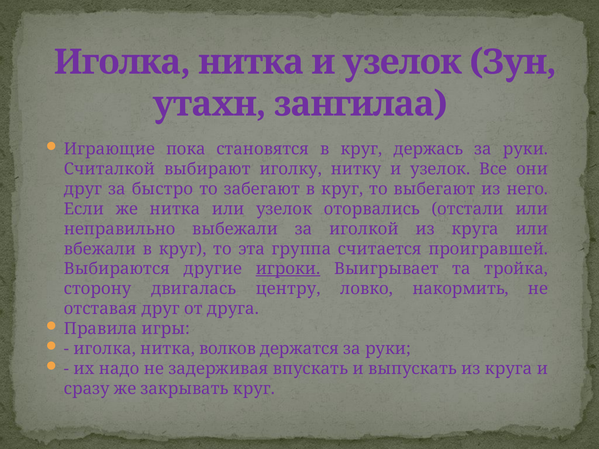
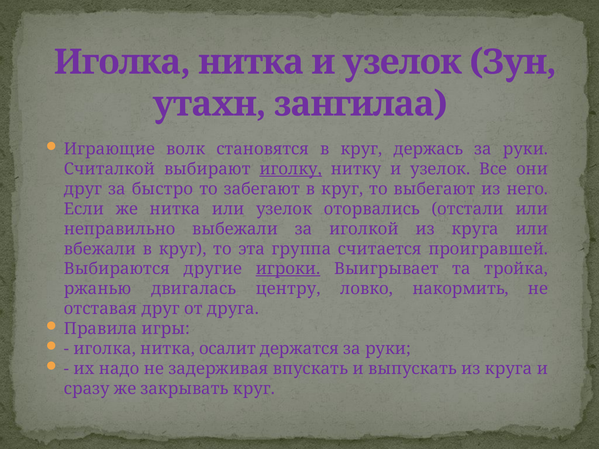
пока: пока -> волк
иголку underline: none -> present
сторону: сторону -> ржанью
волков: волков -> осалит
